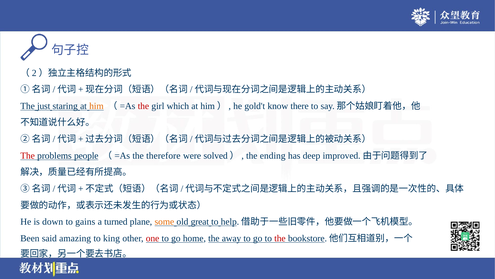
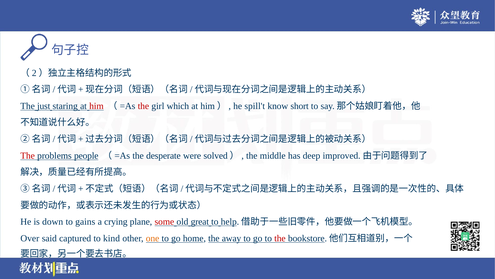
him colour: orange -> red
gold't: gold't -> spill't
there: there -> short
therefore: therefore -> desperate
ending: ending -> middle
turned: turned -> crying
some colour: orange -> red
Been: Been -> Over
amazing: amazing -> captured
king: king -> kind
one colour: red -> orange
